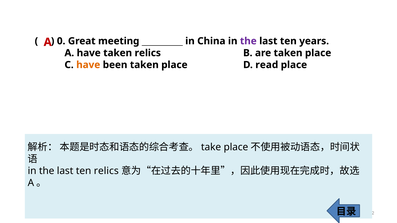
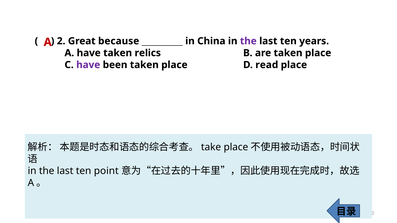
0: 0 -> 2
meeting: meeting -> because
have at (88, 65) colour: orange -> purple
ten relics: relics -> point
